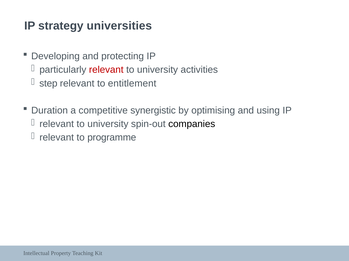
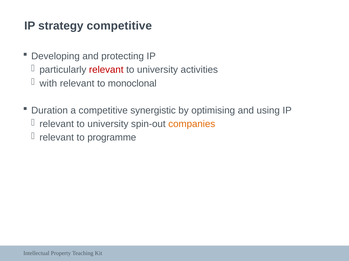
strategy universities: universities -> competitive
step: step -> with
entitlement: entitlement -> monoclonal
companies colour: black -> orange
